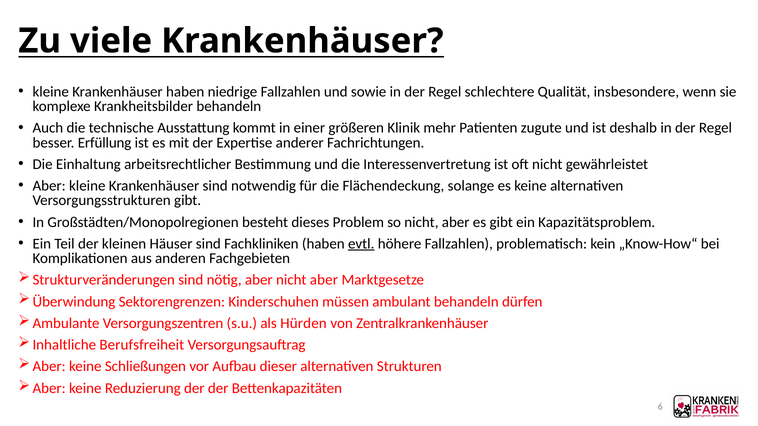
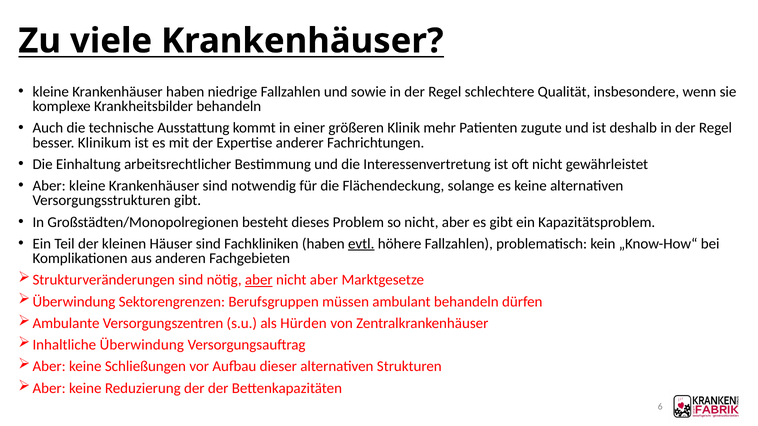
Erfüllung: Erfüllung -> Klinikum
aber at (259, 280) underline: none -> present
Kinderschuhen: Kinderschuhen -> Berufsgruppen
Inhaltliche Berufsfreiheit: Berufsfreiheit -> Überwindung
